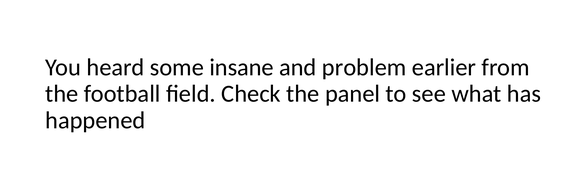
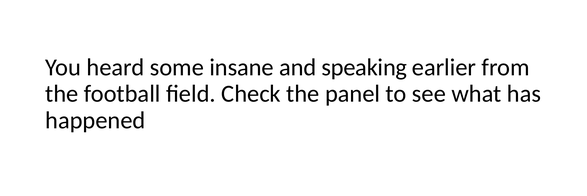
problem: problem -> speaking
